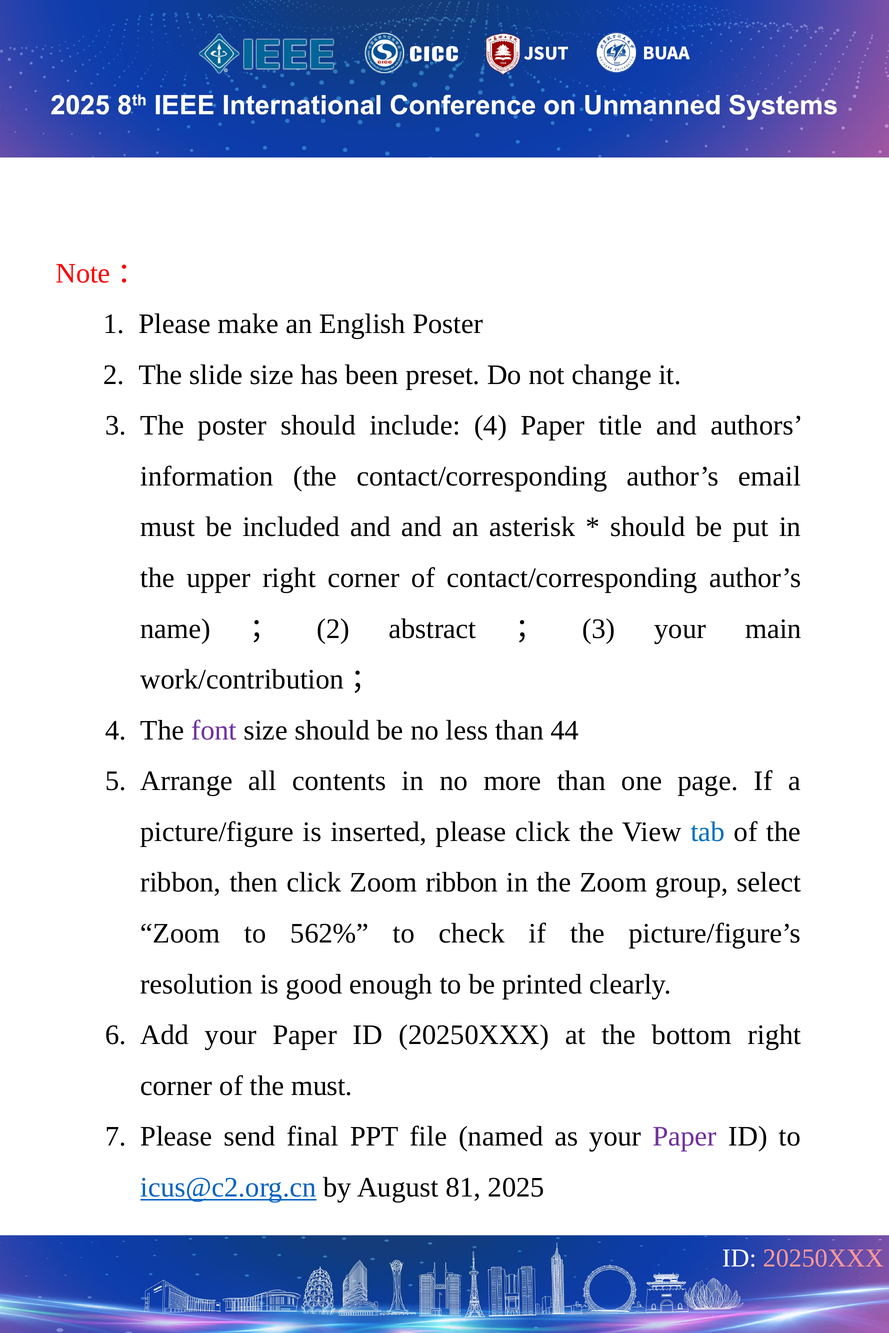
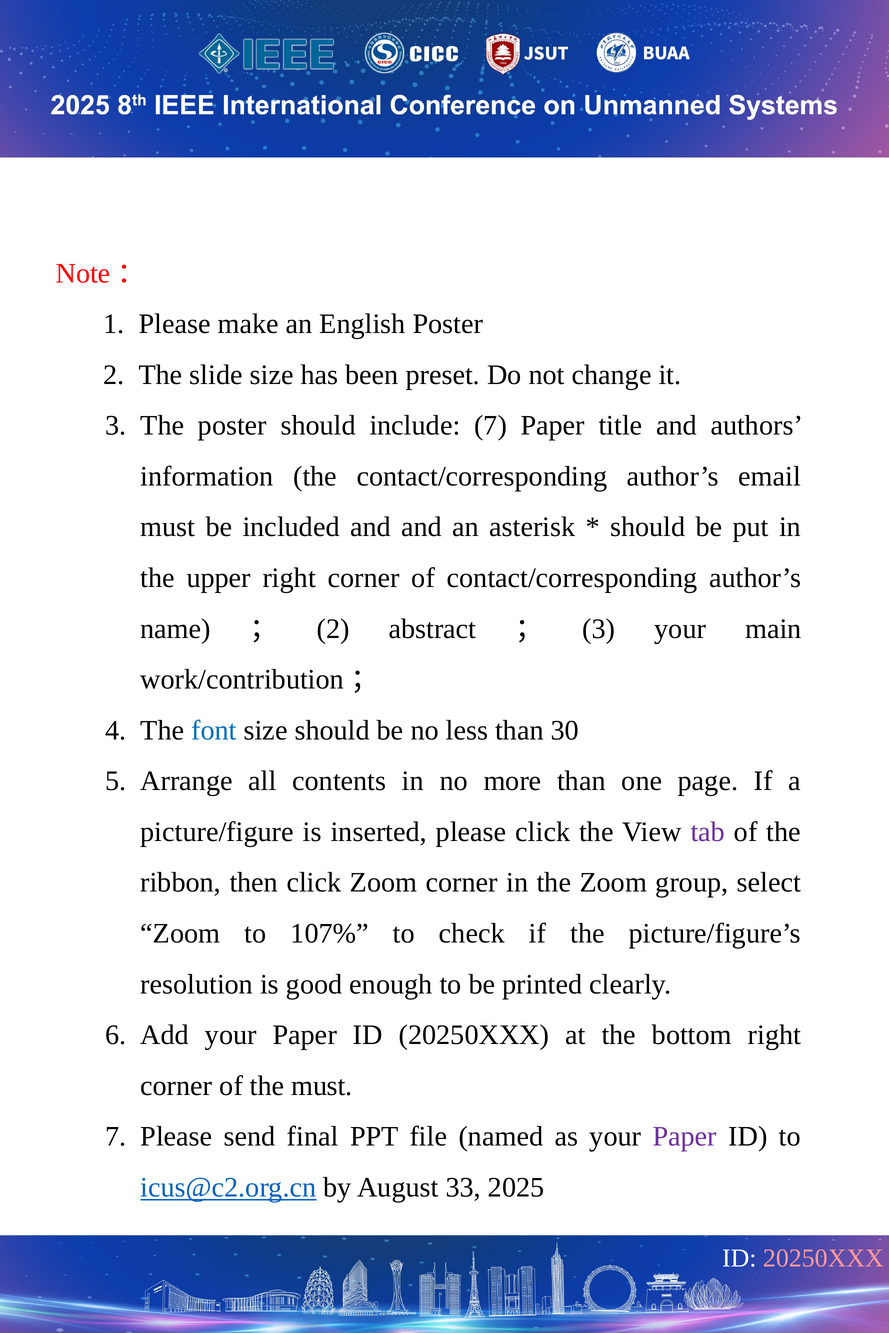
include 4: 4 -> 7
font colour: purple -> blue
44: 44 -> 30
tab colour: blue -> purple
Zoom ribbon: ribbon -> corner
562%: 562% -> 107%
81: 81 -> 33
